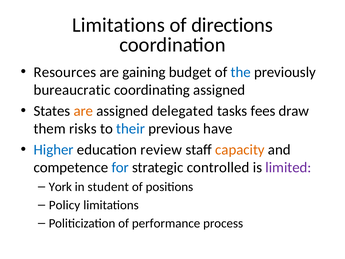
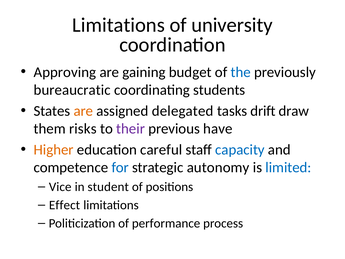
directions: directions -> university
Resources: Resources -> Approving
coordinating assigned: assigned -> students
fees: fees -> drift
their colour: blue -> purple
Higher colour: blue -> orange
review: review -> careful
capacity colour: orange -> blue
controlled: controlled -> autonomy
limited colour: purple -> blue
York: York -> Vice
Policy: Policy -> Effect
